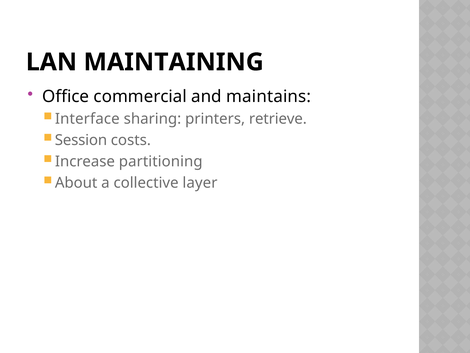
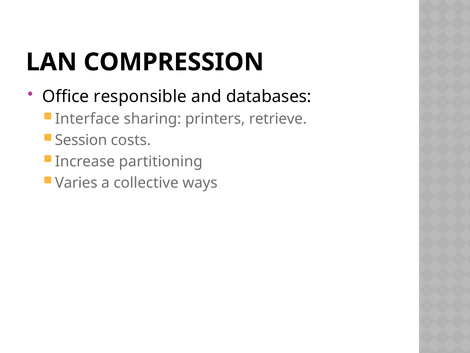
MAINTAINING: MAINTAINING -> COMPRESSION
commercial: commercial -> responsible
maintains: maintains -> databases
About: About -> Varies
layer: layer -> ways
